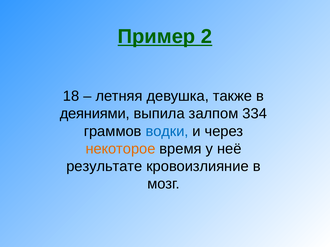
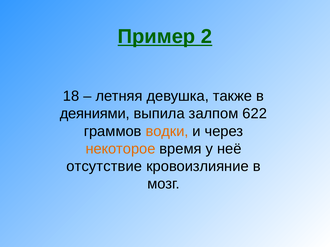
334: 334 -> 622
водки colour: blue -> orange
результате: результате -> отсутствие
